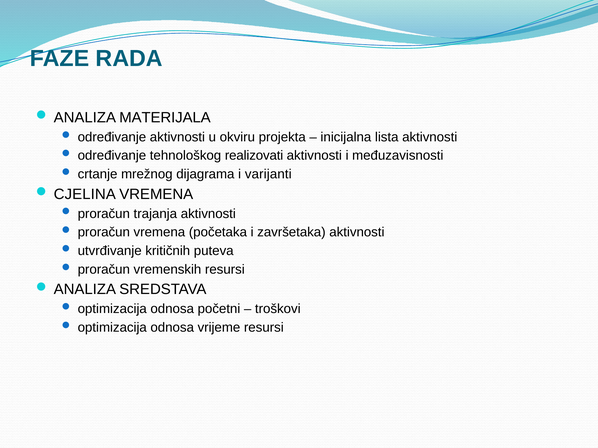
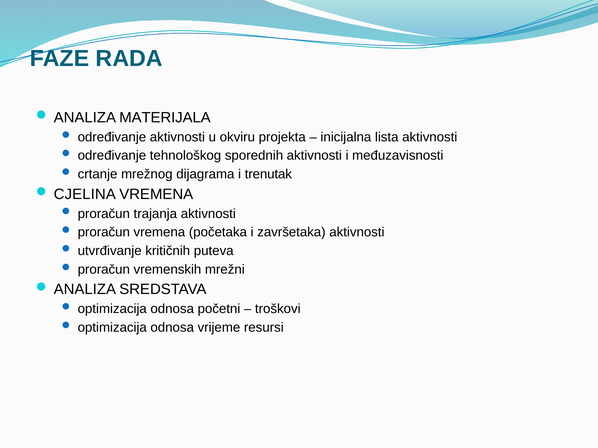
realizovati: realizovati -> sporednih
varijanti: varijanti -> trenutak
vremenskih resursi: resursi -> mrežni
